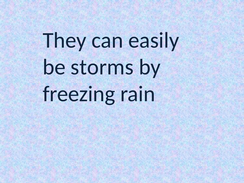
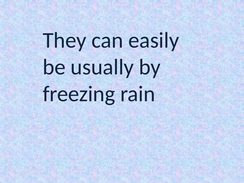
storms: storms -> usually
